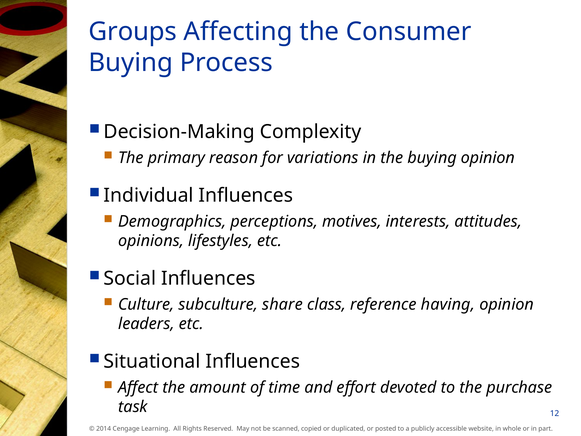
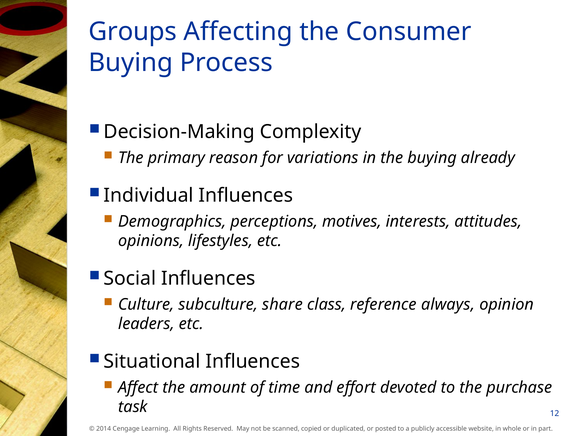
buying opinion: opinion -> already
having: having -> always
